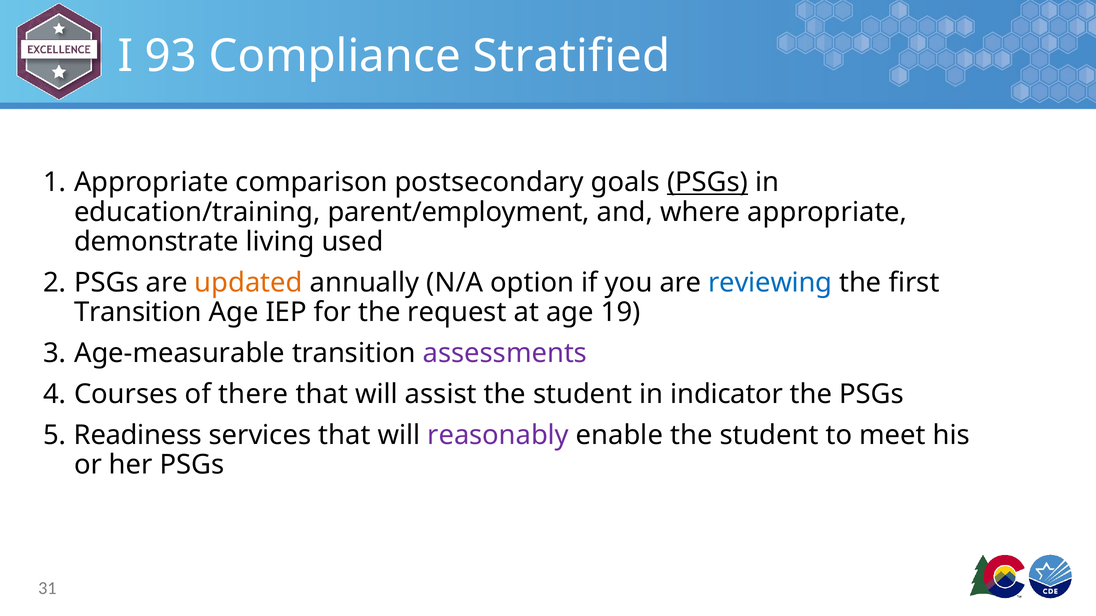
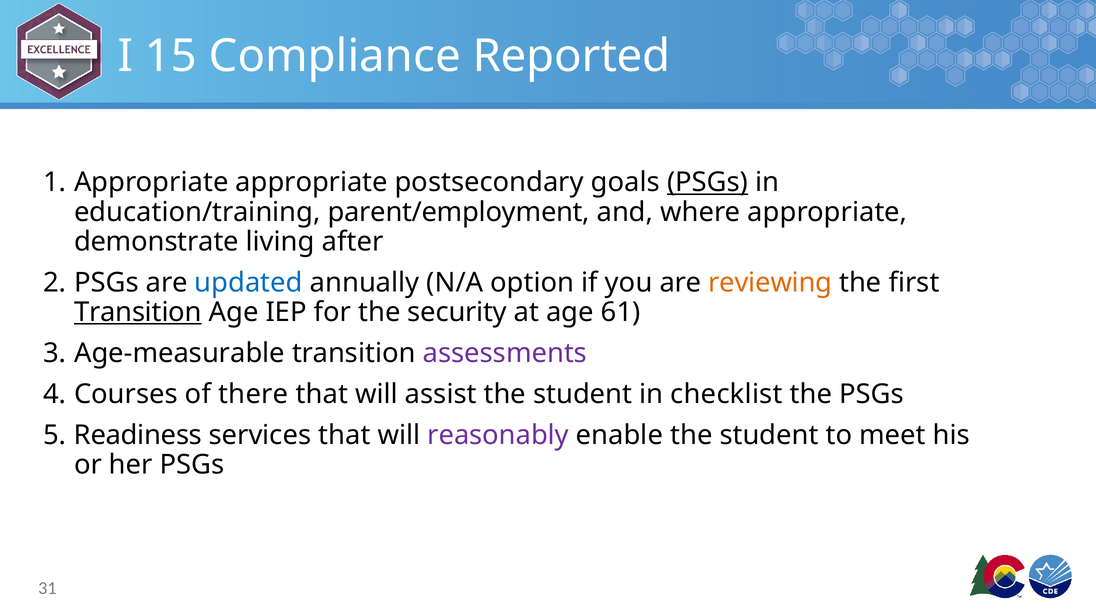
93: 93 -> 15
Stratified: Stratified -> Reported
Appropriate comparison: comparison -> appropriate
used: used -> after
updated colour: orange -> blue
reviewing colour: blue -> orange
Transition at (138, 312) underline: none -> present
request: request -> security
19: 19 -> 61
indicator: indicator -> checklist
